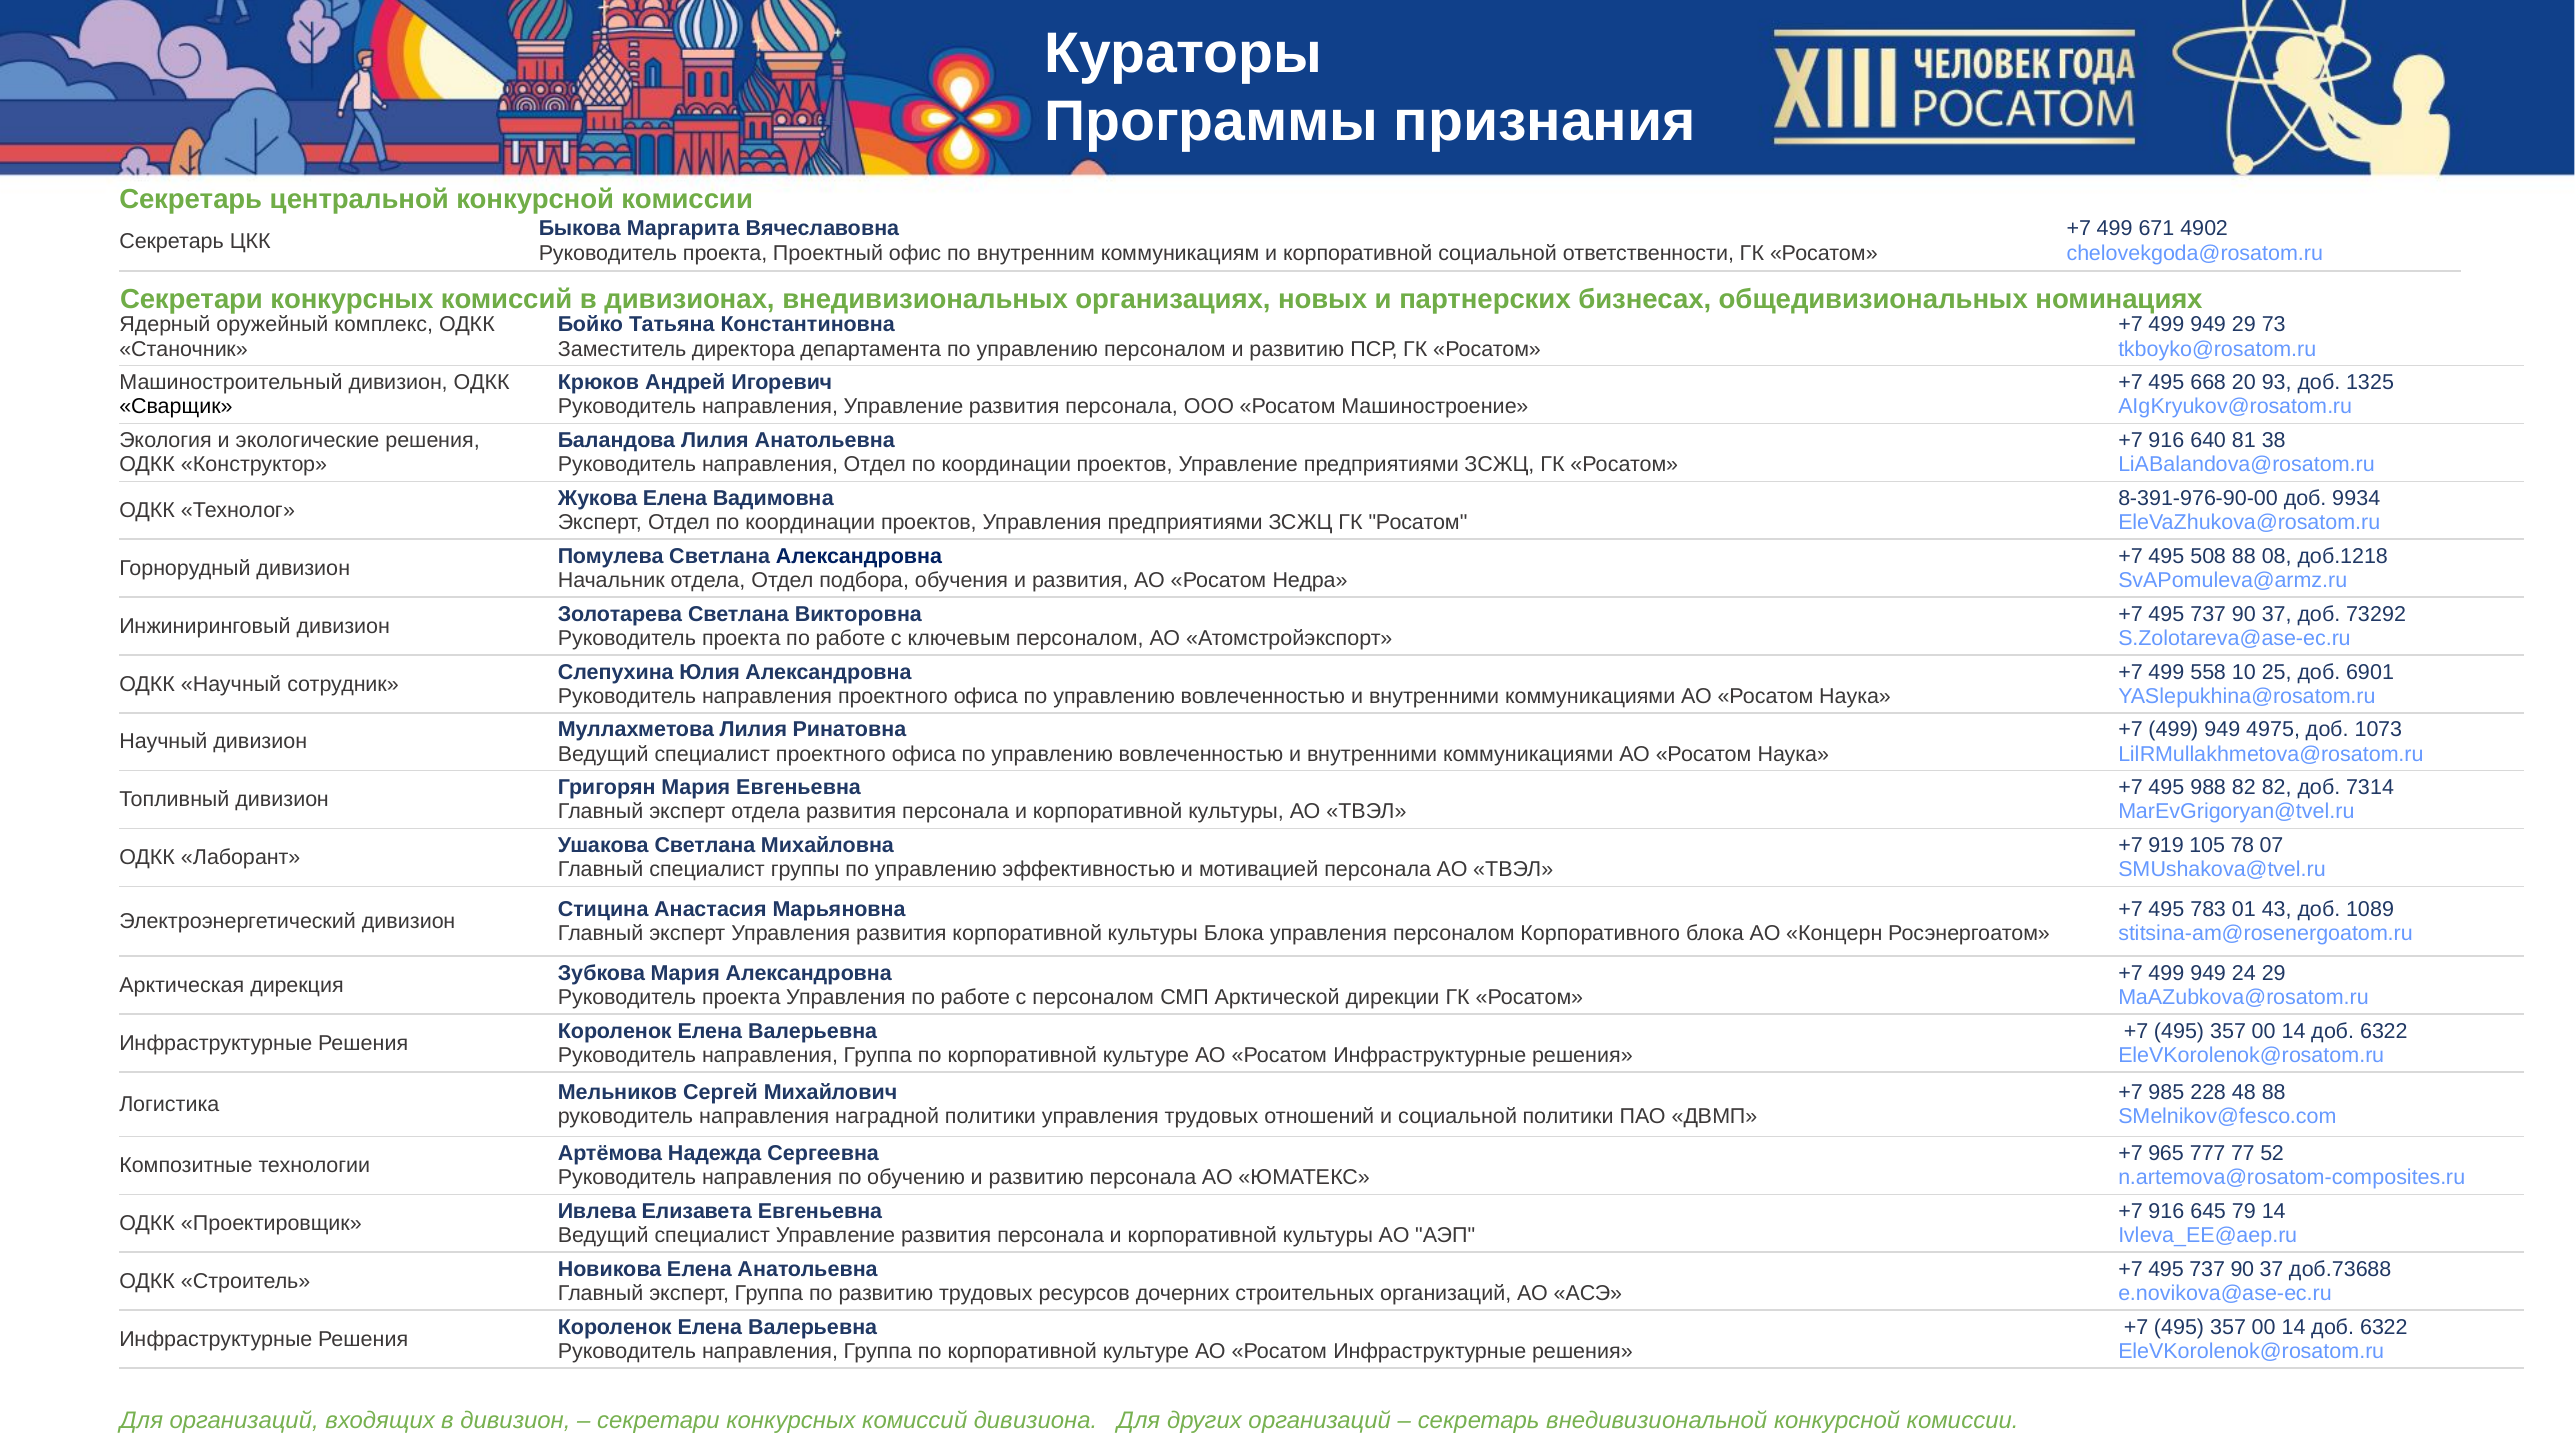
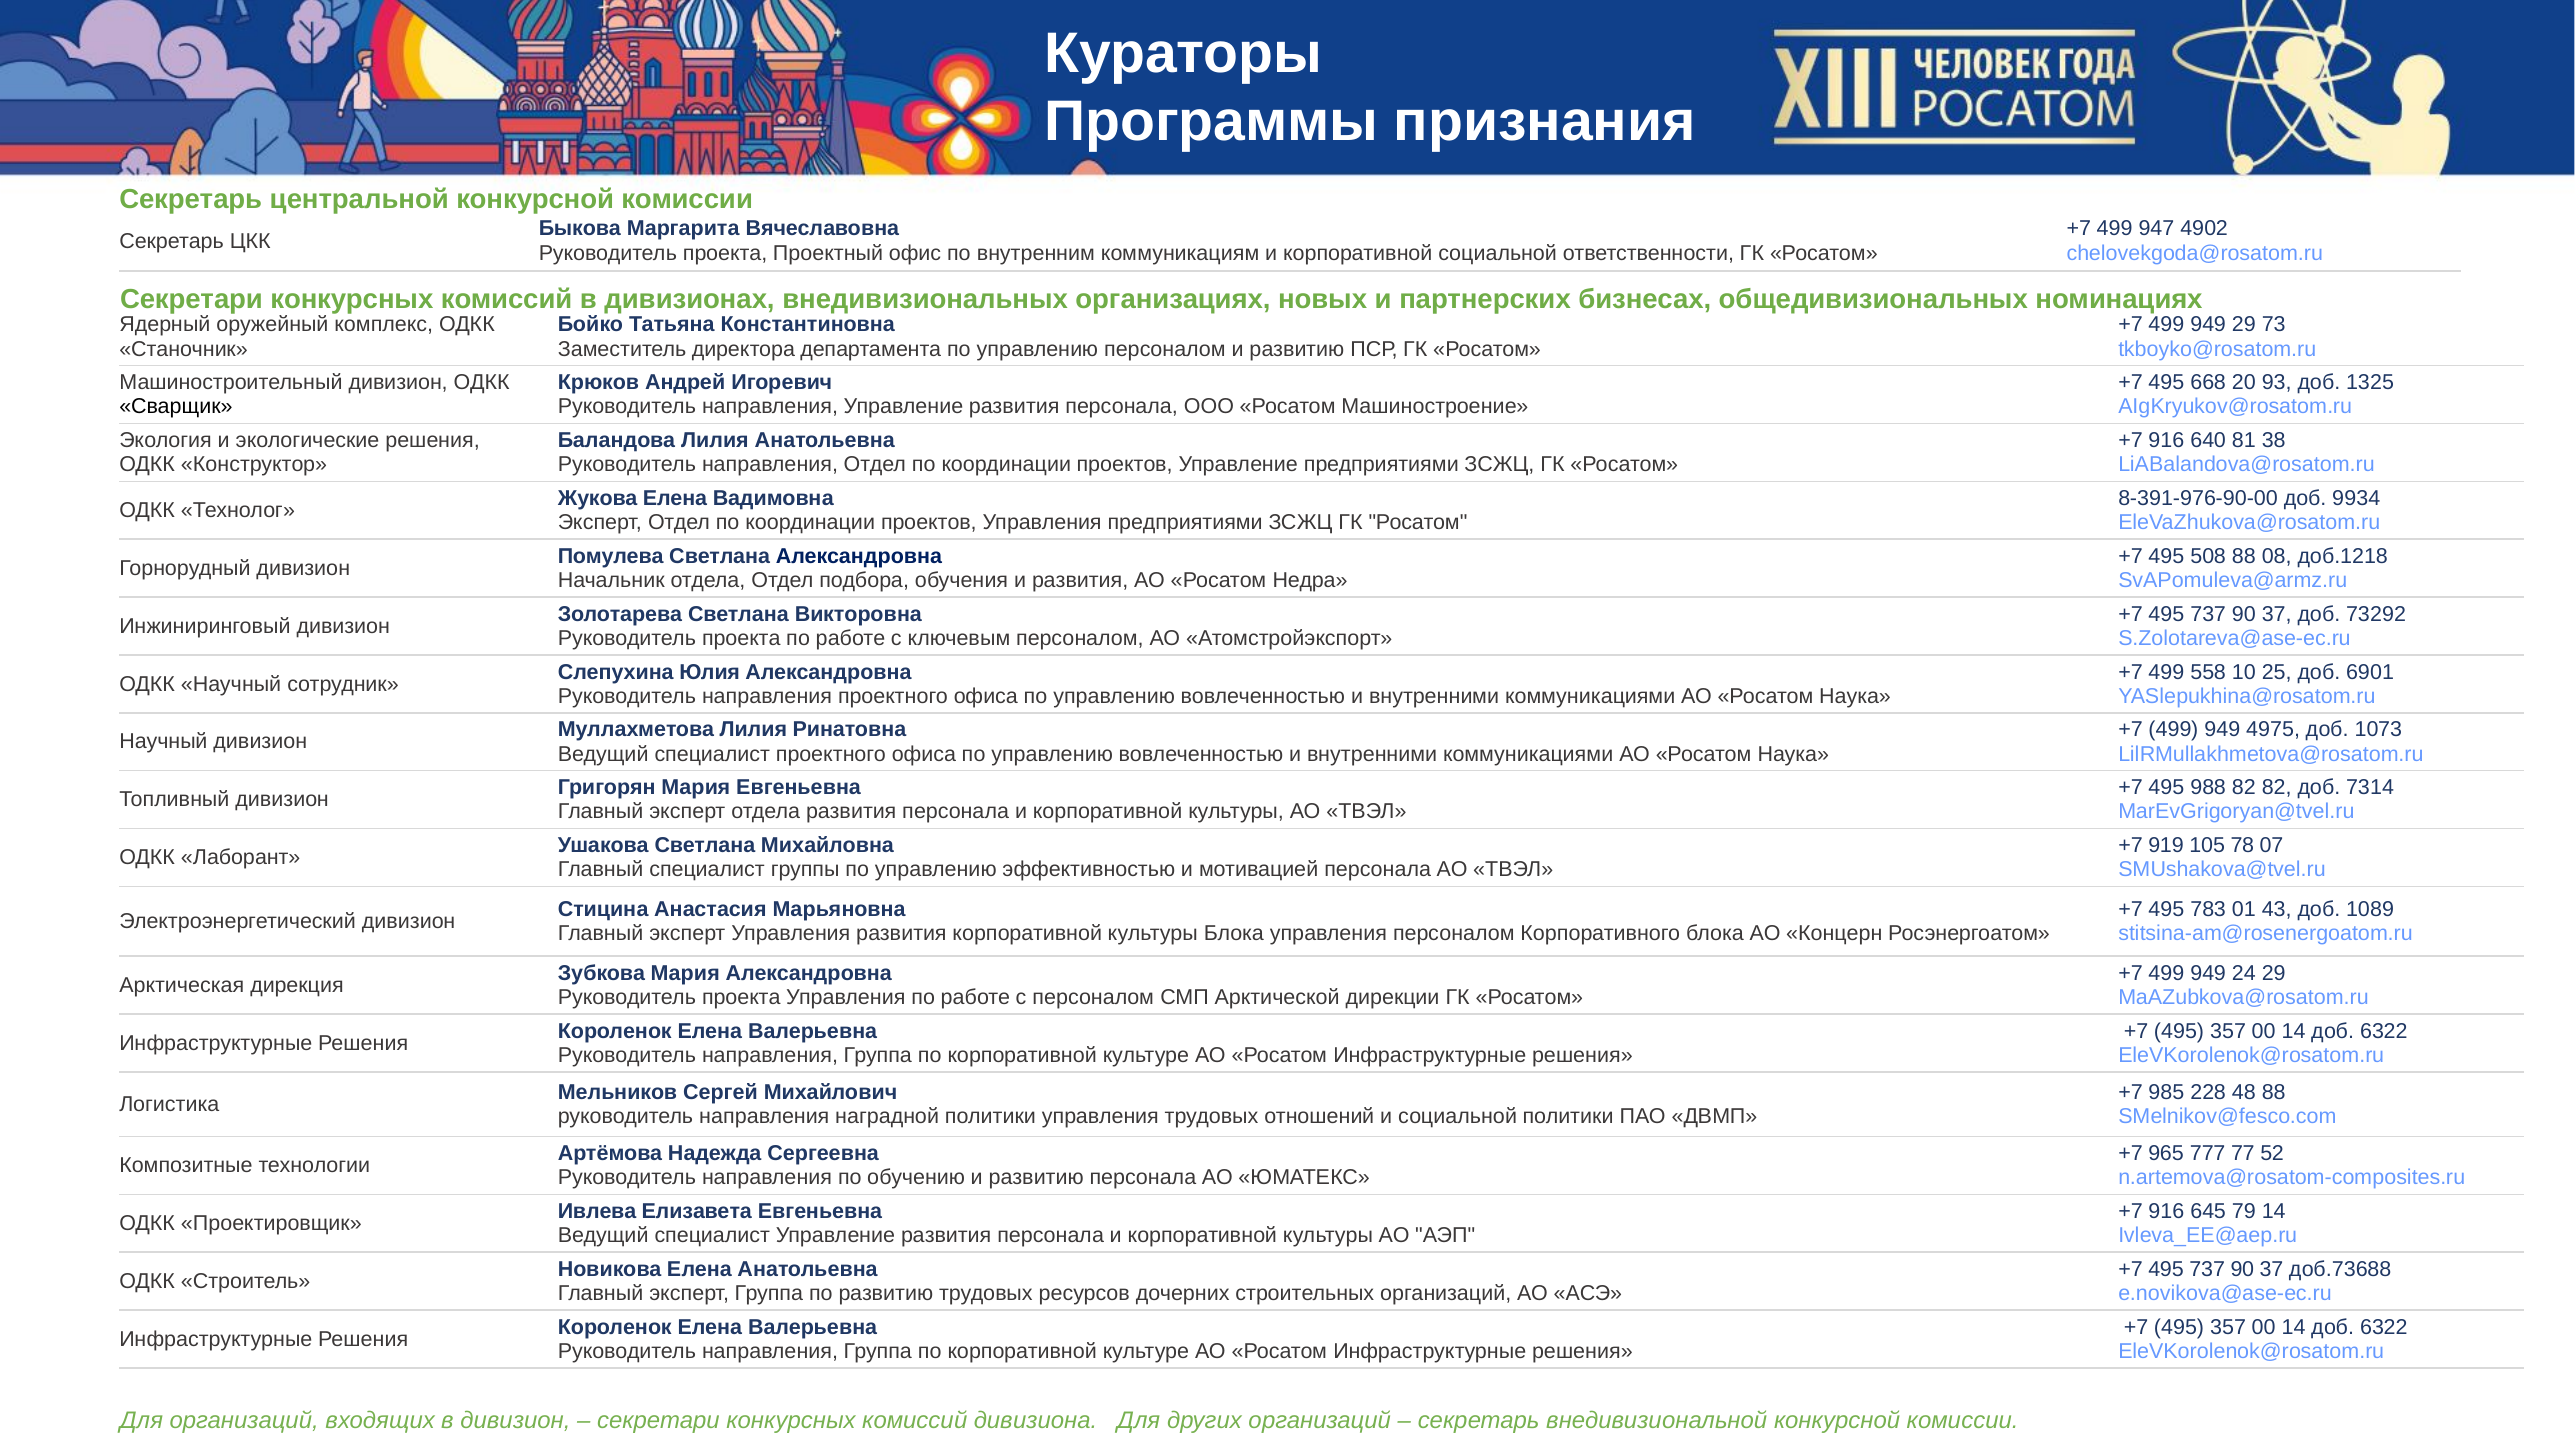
671: 671 -> 947
